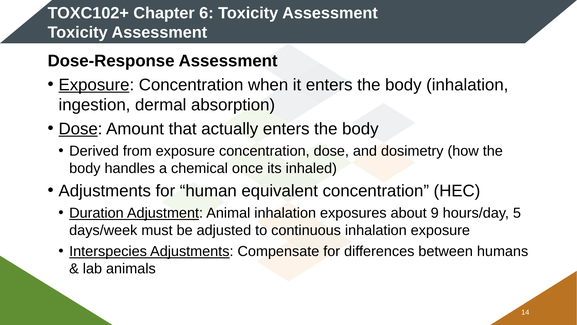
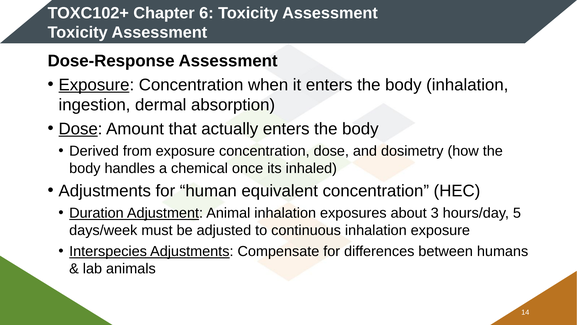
9: 9 -> 3
